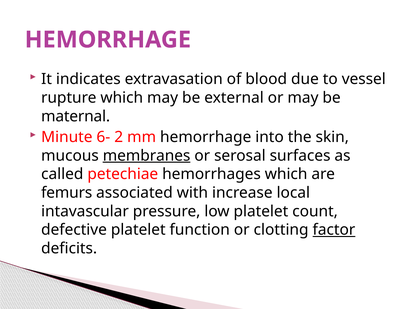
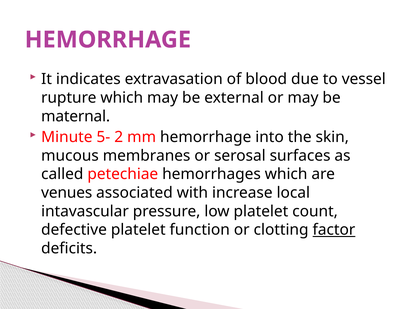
6-: 6- -> 5-
membranes underline: present -> none
femurs: femurs -> venues
